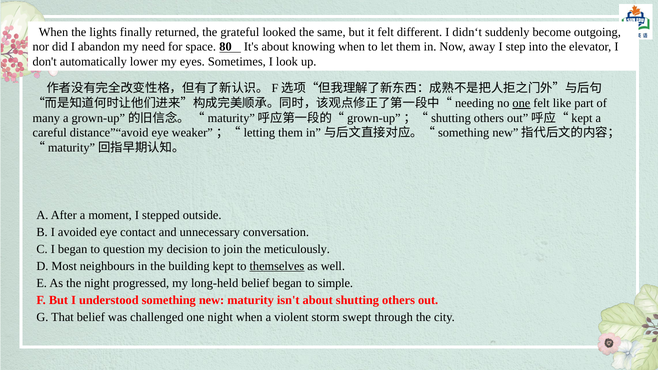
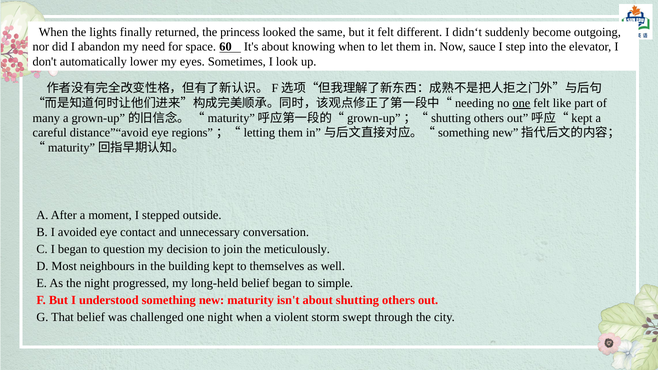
grateful: grateful -> princess
80: 80 -> 60
away: away -> sauce
weaker: weaker -> regions
themselves underline: present -> none
